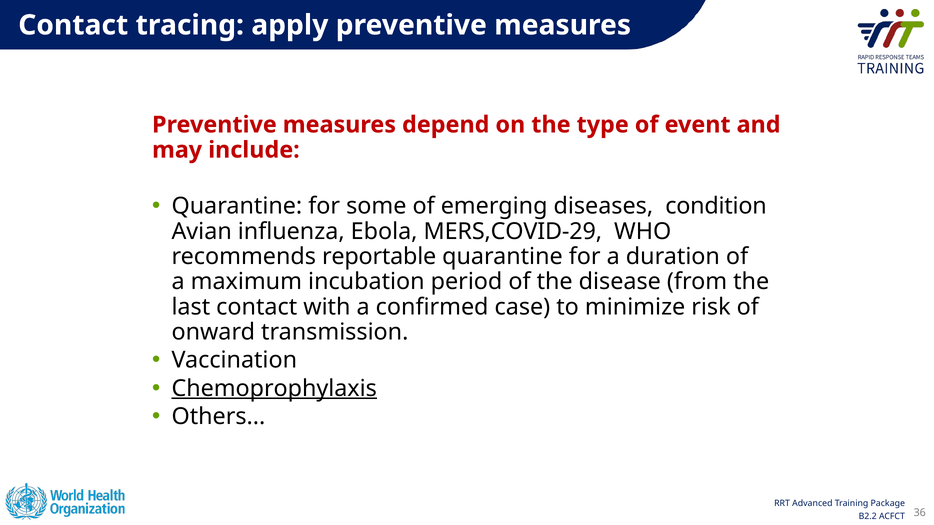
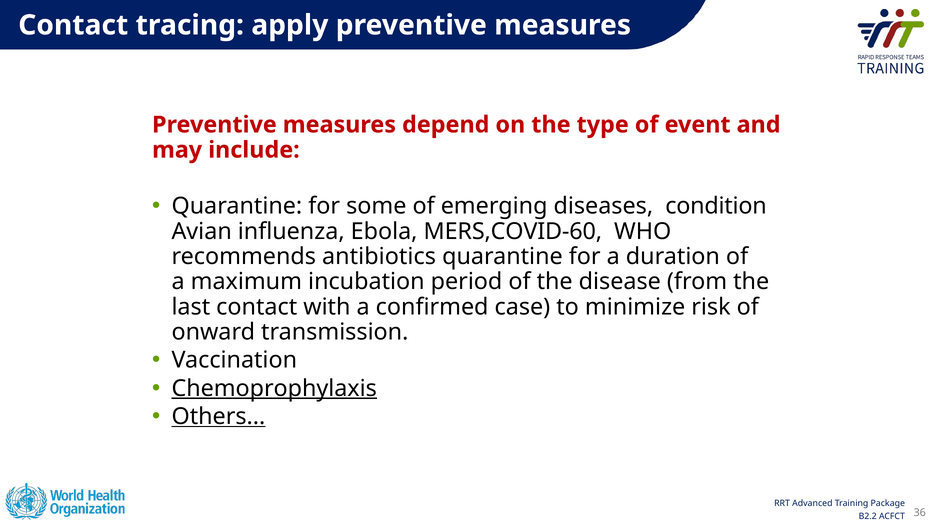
MERS,COVID-29: MERS,COVID-29 -> MERS,COVID-60
reportable: reportable -> antibiotics
Others underline: none -> present
